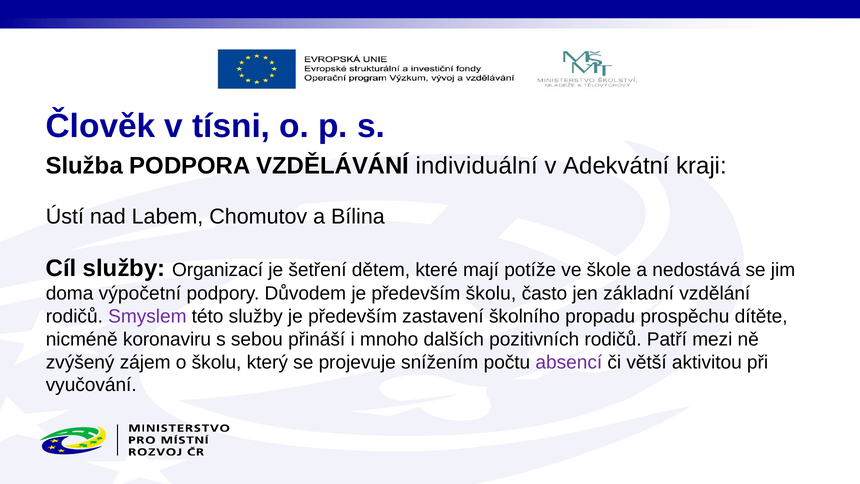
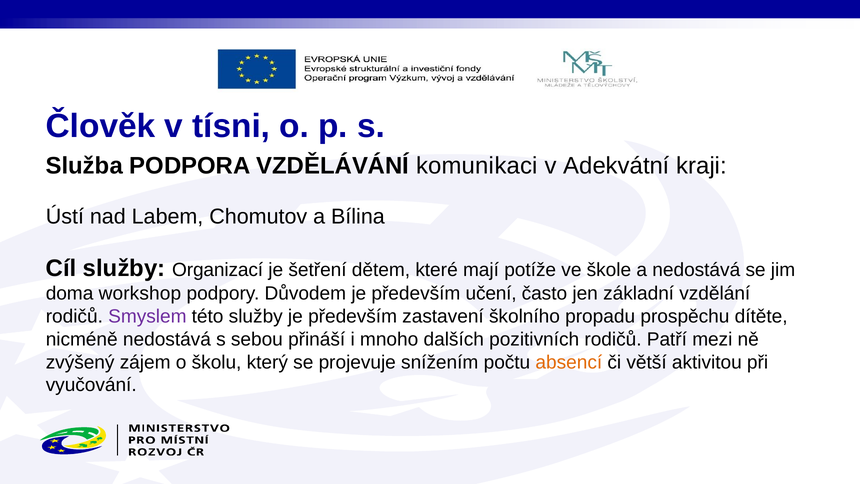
individuální: individuální -> komunikaci
výpočetní: výpočetní -> workshop
především školu: školu -> učení
nicméně koronaviru: koronaviru -> nedostává
absencí colour: purple -> orange
